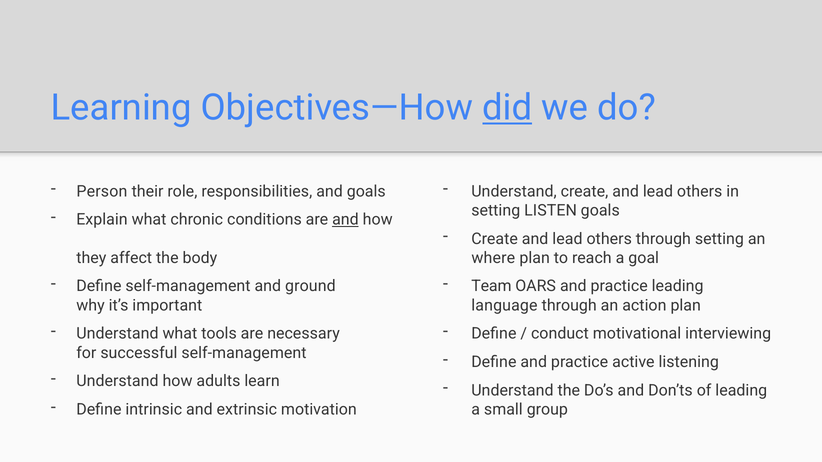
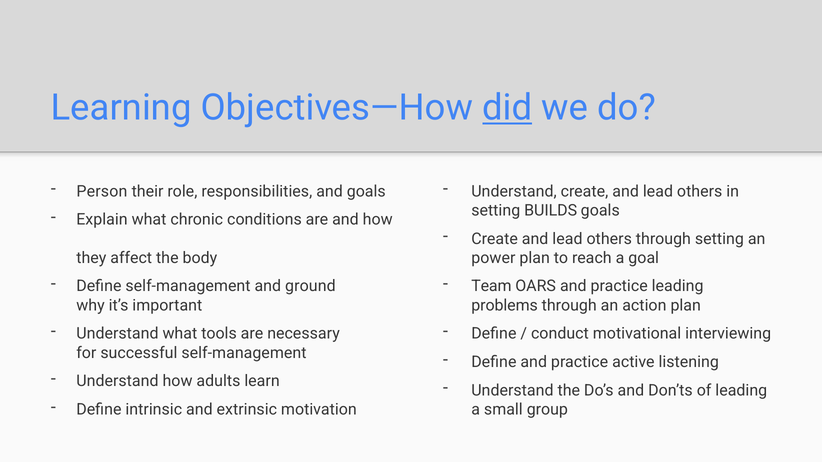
LISTEN: LISTEN -> BUILDS
and at (345, 220) underline: present -> none
where: where -> power
language: language -> problems
